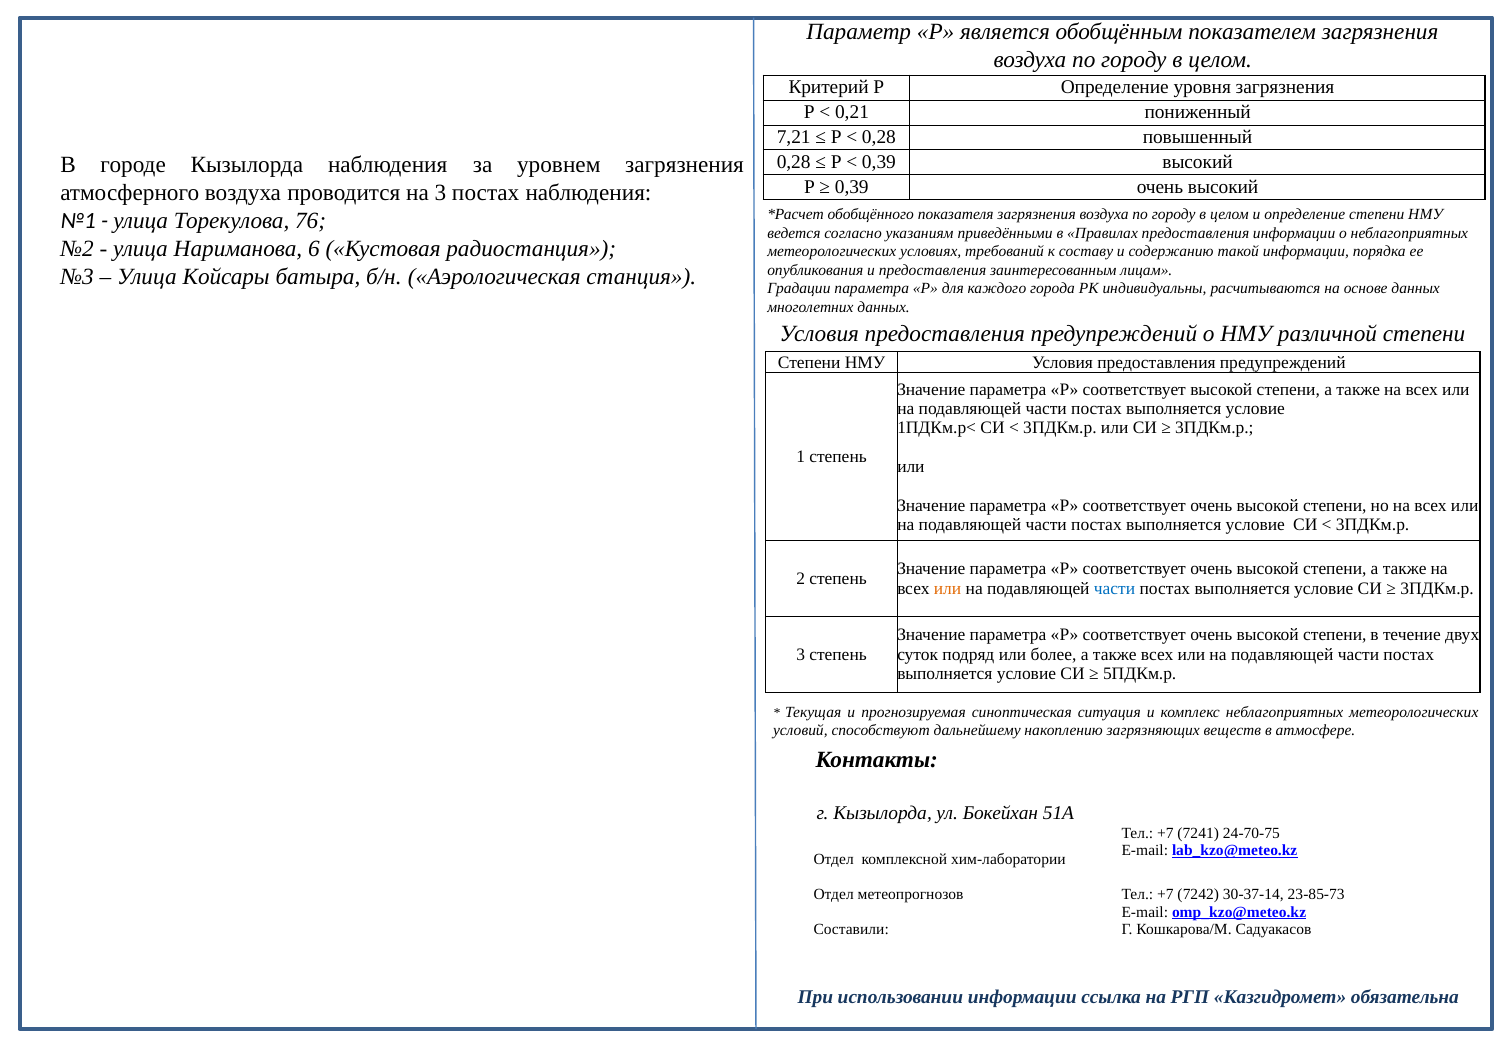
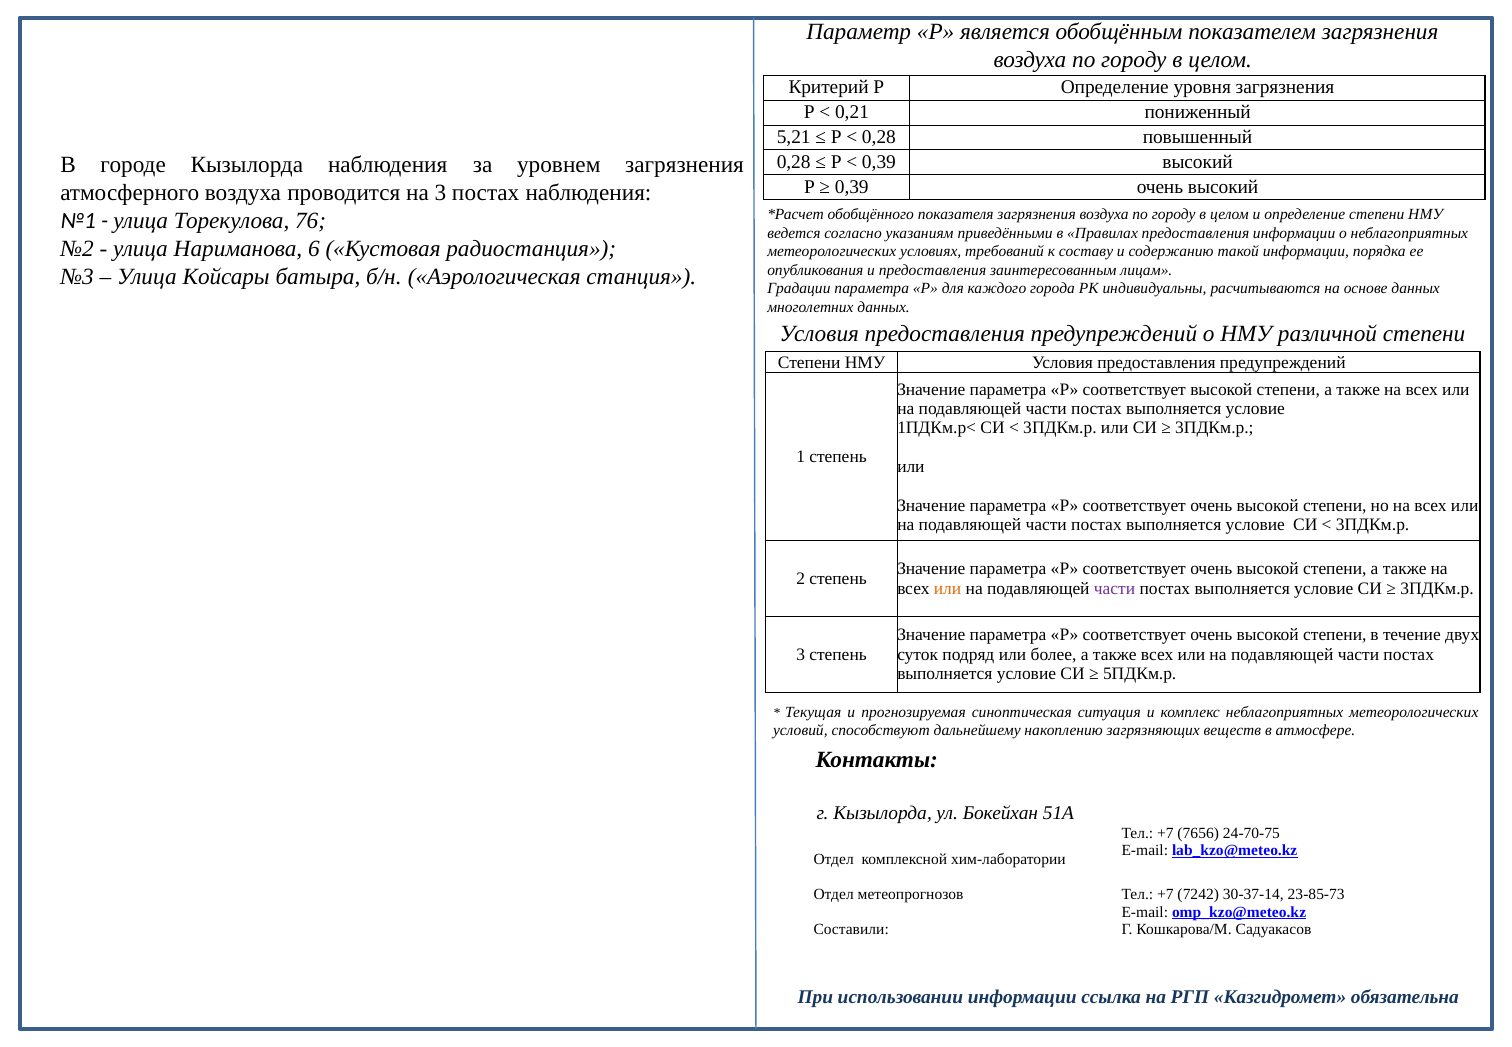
7,21: 7,21 -> 5,21
части at (1115, 588) colour: blue -> purple
7241: 7241 -> 7656
